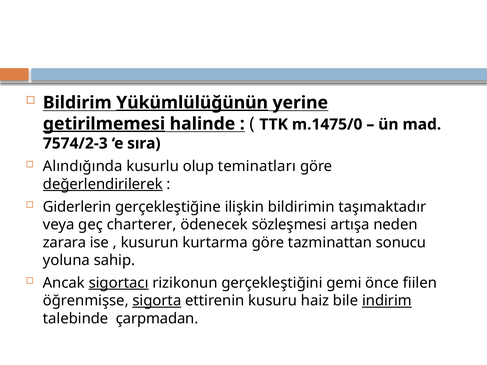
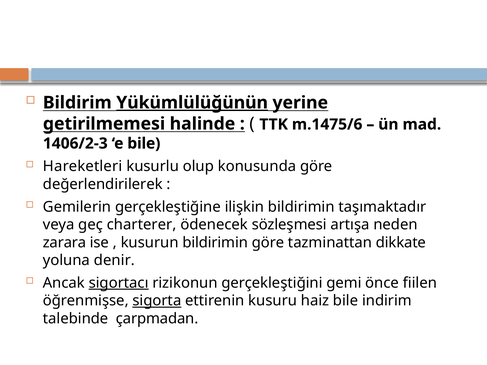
getirilmemesi underline: present -> none
m.1475/0: m.1475/0 -> m.1475/6
7574/2-3: 7574/2-3 -> 1406/2-3
e sıra: sıra -> bile
Alındığında: Alındığında -> Hareketleri
teminatları: teminatları -> konusunda
değerlendirilerek underline: present -> none
Giderlerin: Giderlerin -> Gemilerin
kusurun kurtarma: kurtarma -> bildirimin
sonucu: sonucu -> dikkate
sahip: sahip -> denir
indirim underline: present -> none
